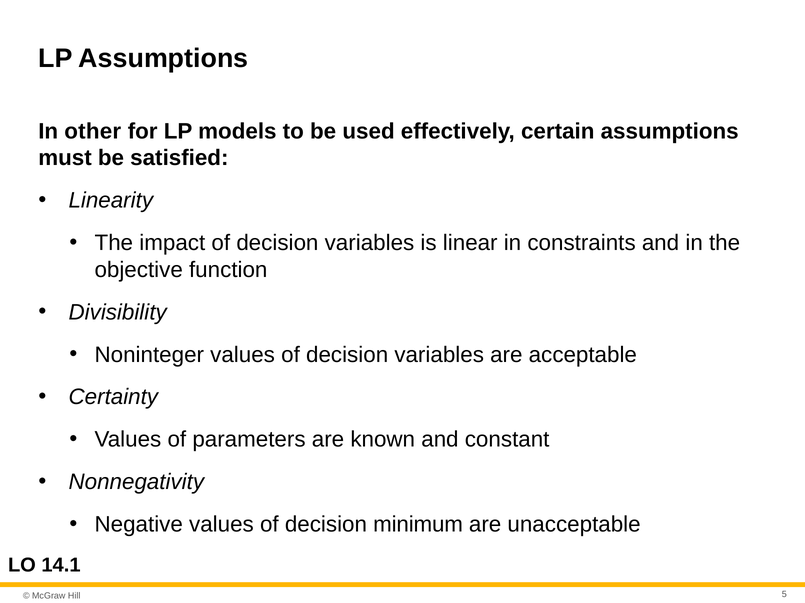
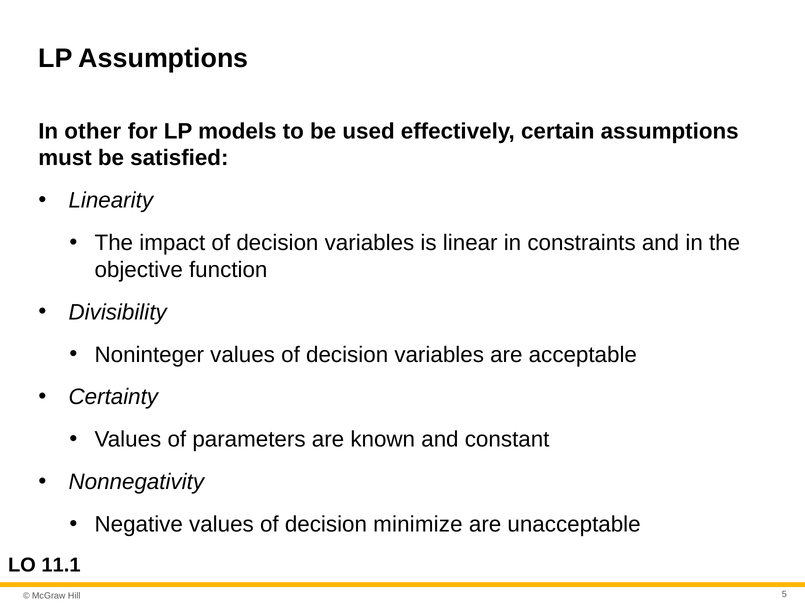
minimum: minimum -> minimize
14.1: 14.1 -> 11.1
